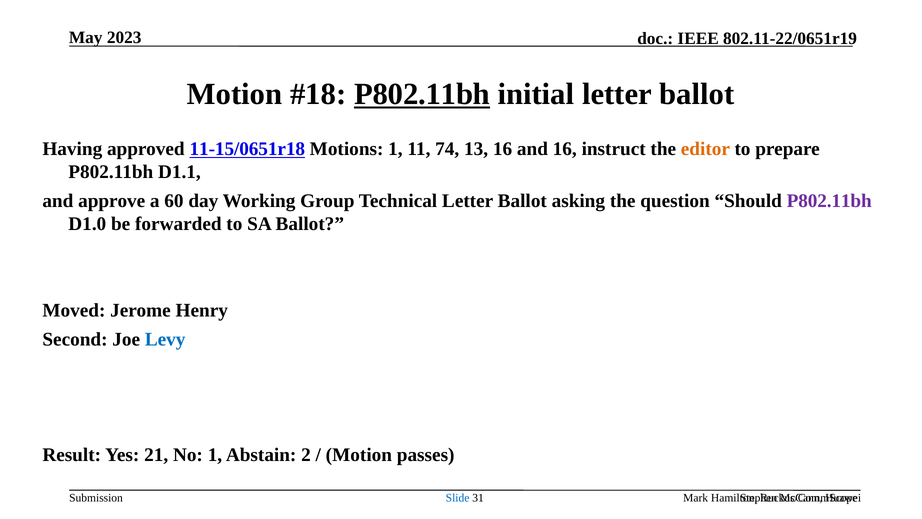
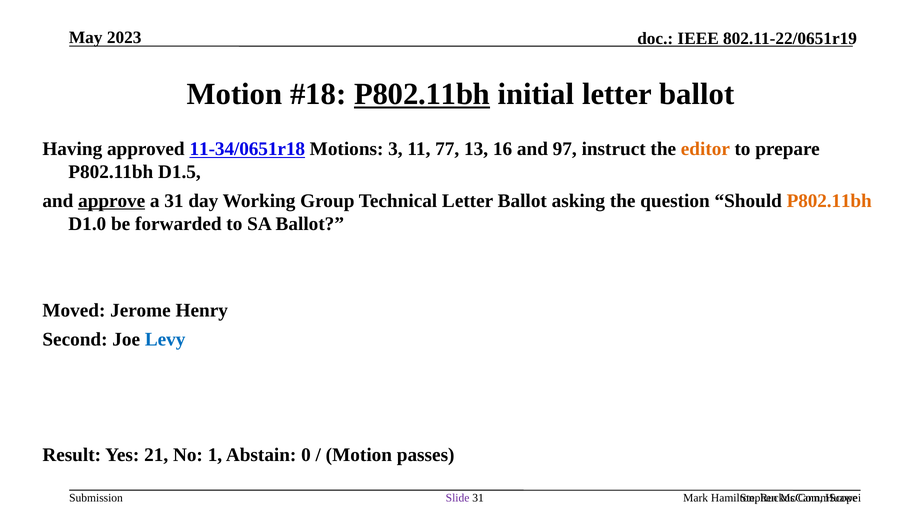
11-15/0651r18: 11-15/0651r18 -> 11-34/0651r18
Motions 1: 1 -> 3
74: 74 -> 77
and 16: 16 -> 97
D1.1: D1.1 -> D1.5
approve underline: none -> present
a 60: 60 -> 31
P802.11bh at (829, 201) colour: purple -> orange
2: 2 -> 0
Slide colour: blue -> purple
